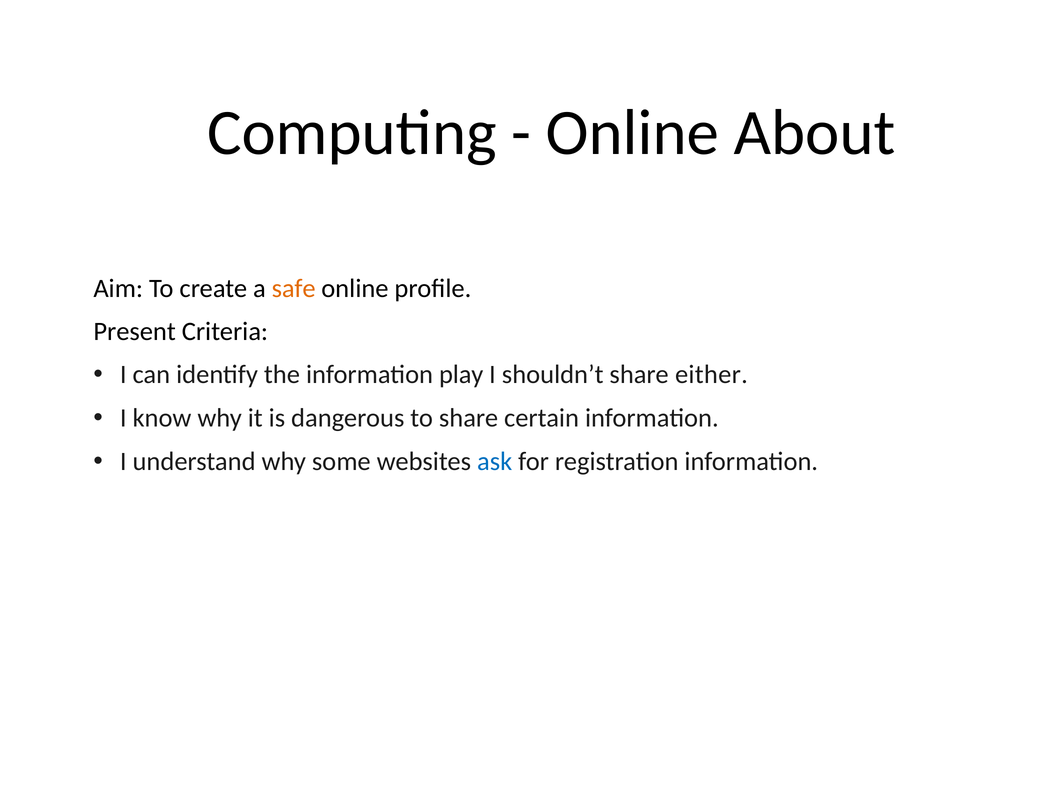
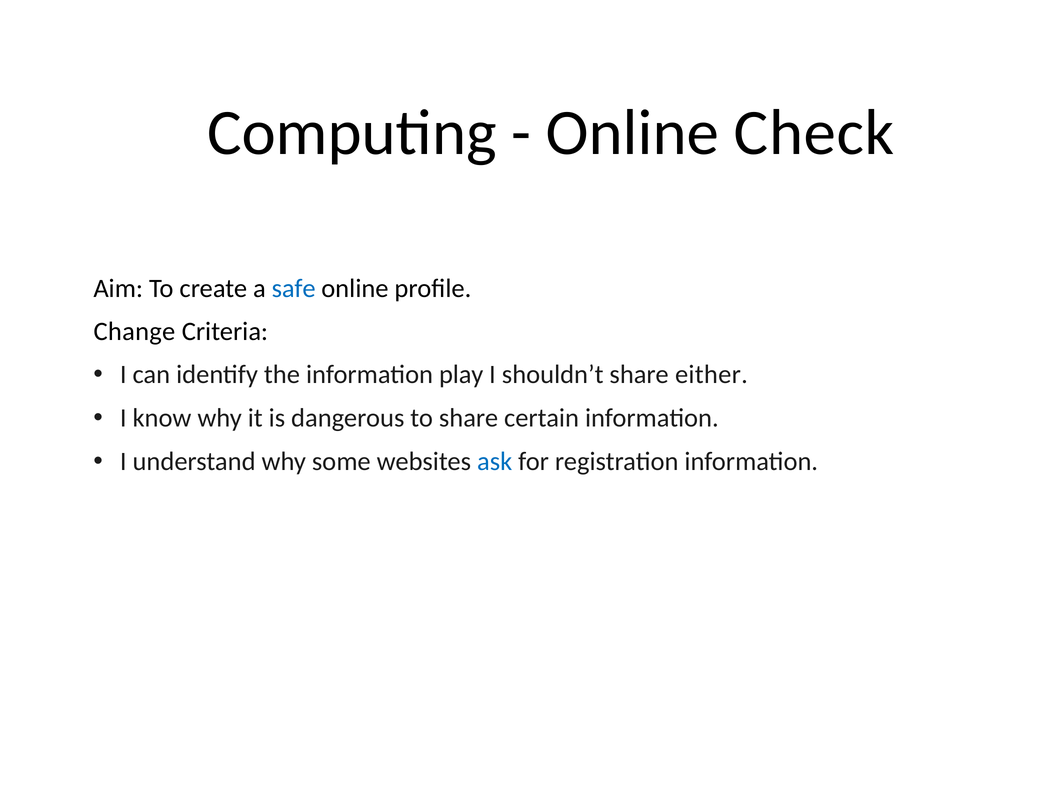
About: About -> Check
safe colour: orange -> blue
Present: Present -> Change
